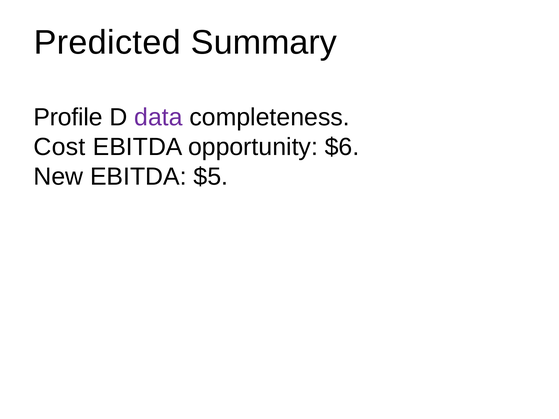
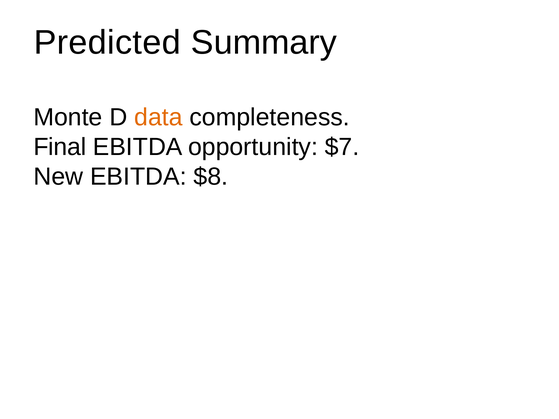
Profile: Profile -> Monte
data colour: purple -> orange
Cost: Cost -> Final
$6: $6 -> $7
$5: $5 -> $8
